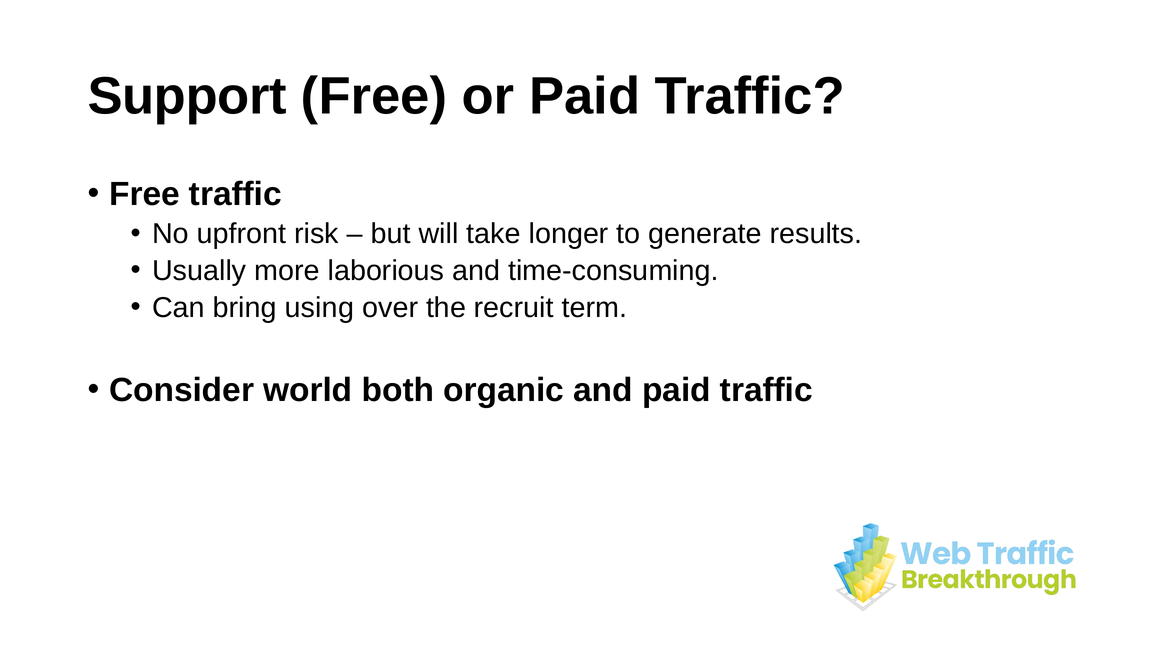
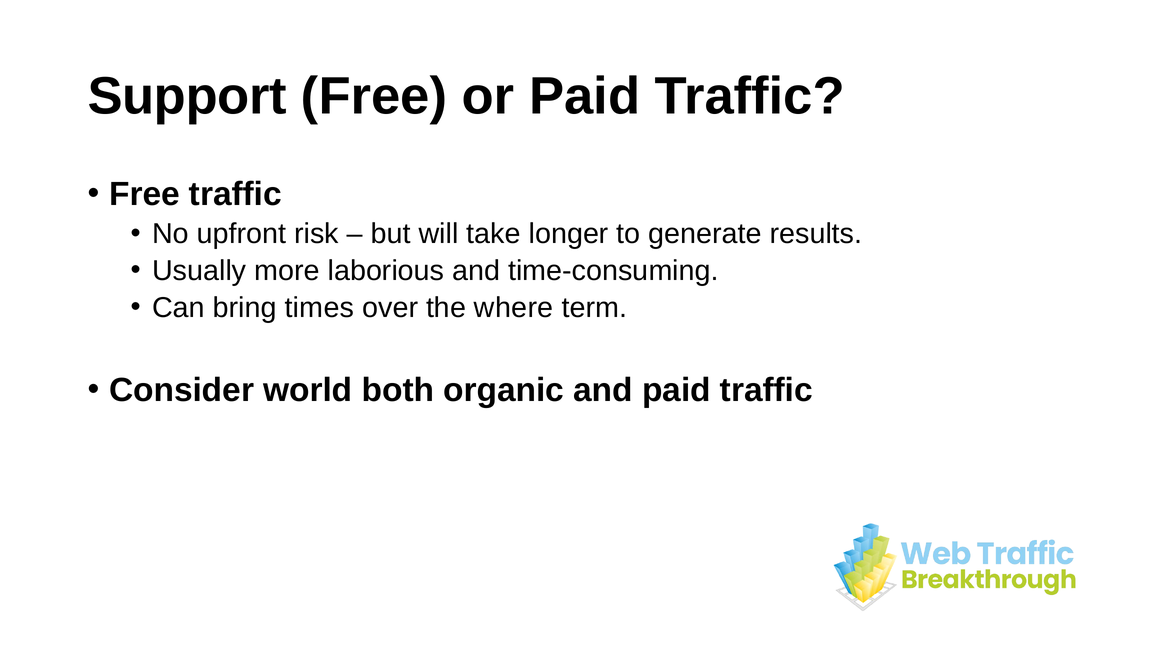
using: using -> times
recruit: recruit -> where
